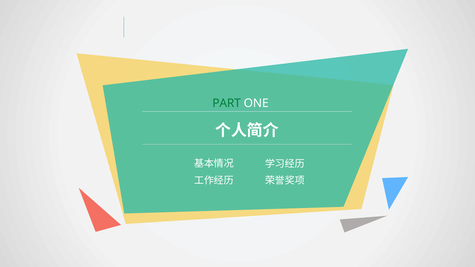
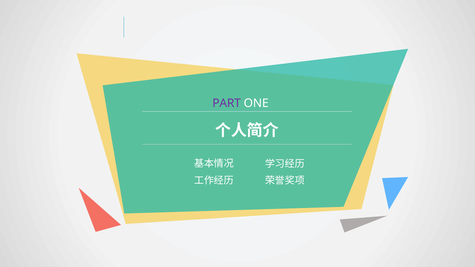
PART colour: green -> purple
